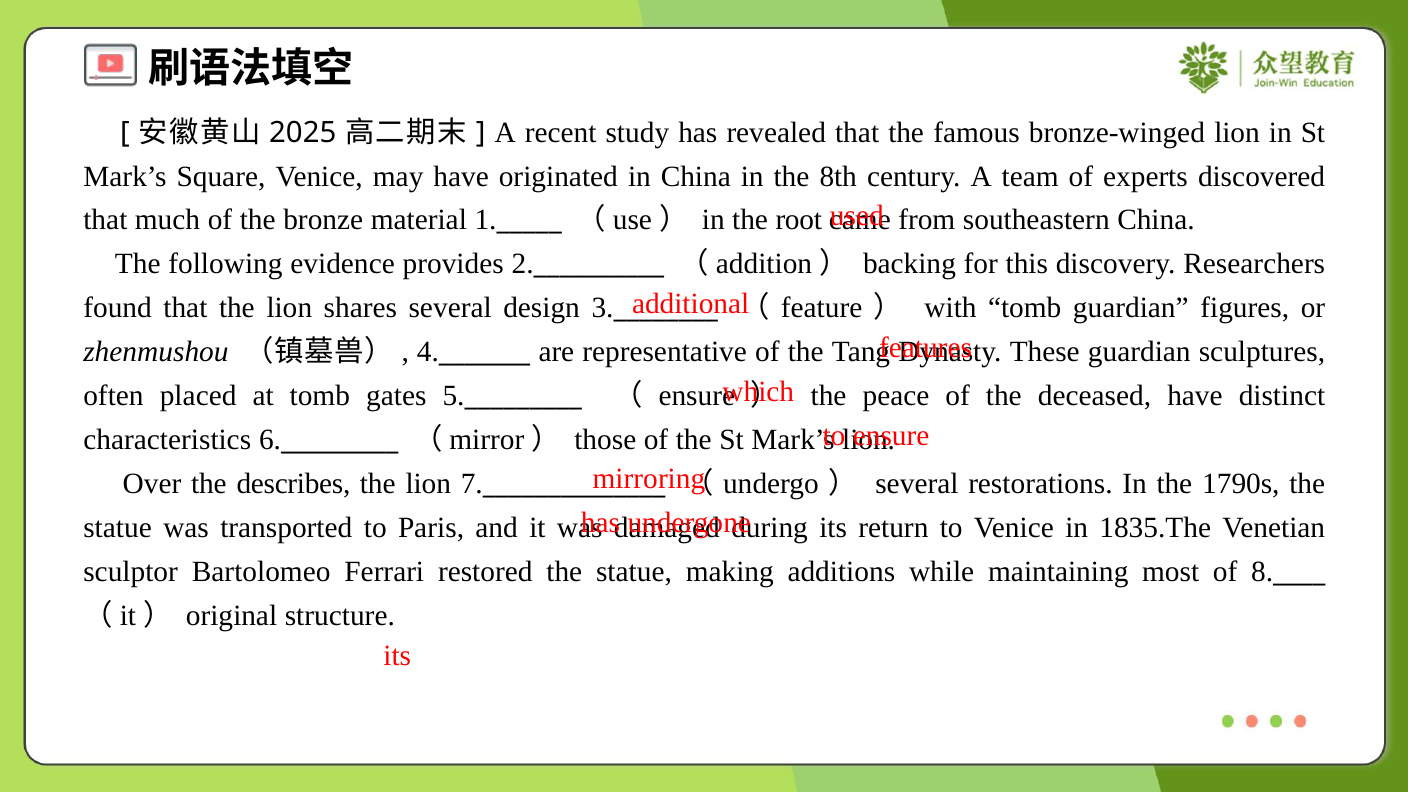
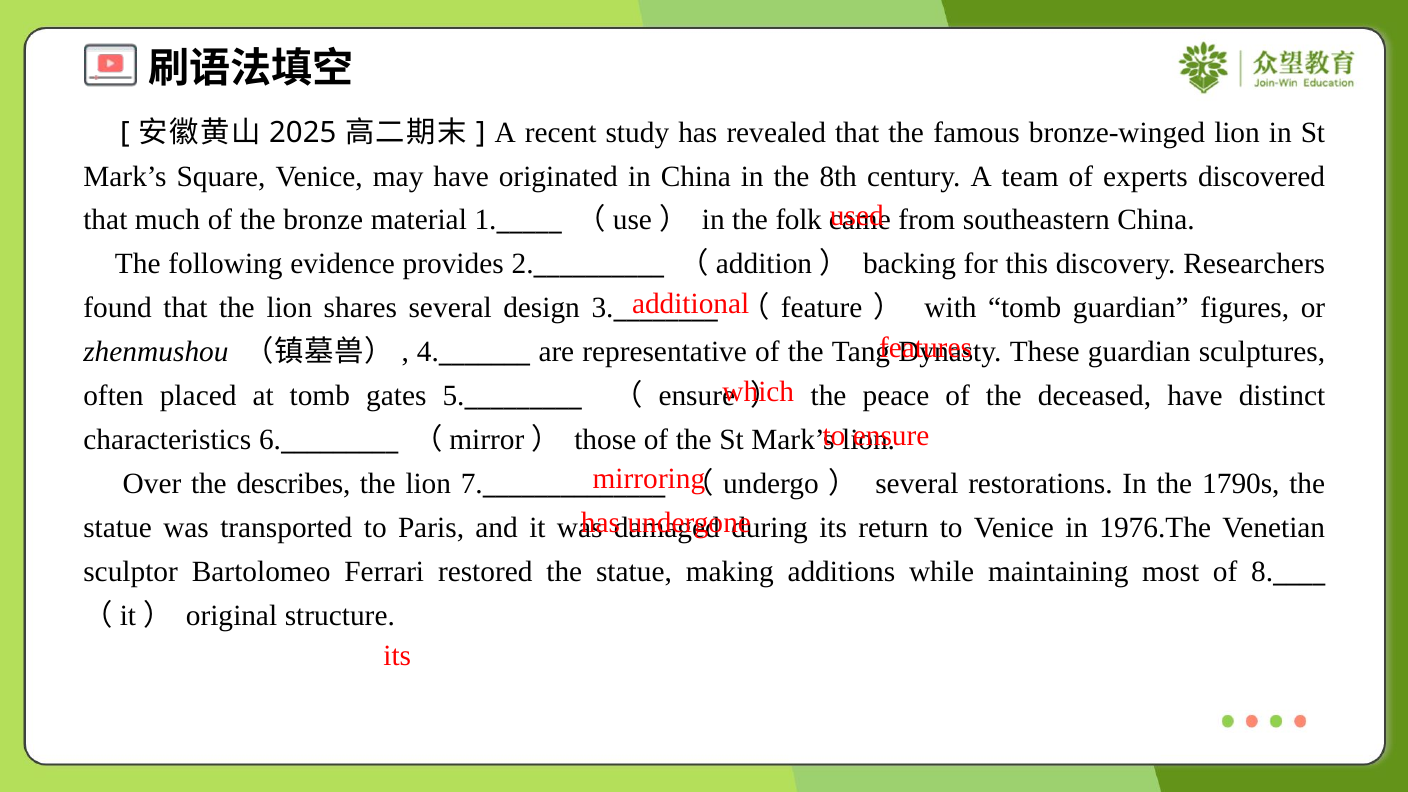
root: root -> folk
1835.The: 1835.The -> 1976.The
